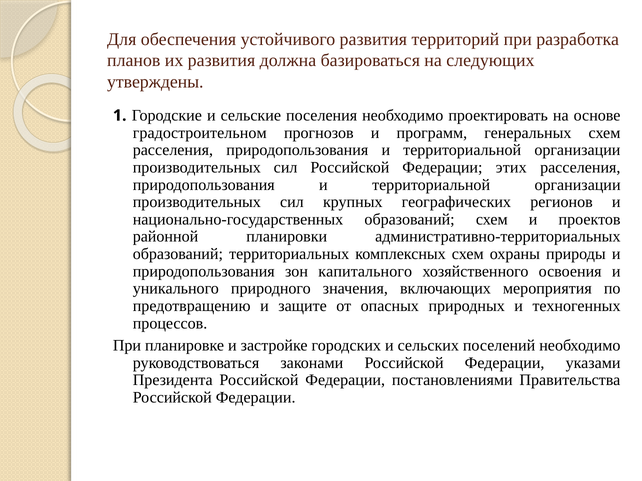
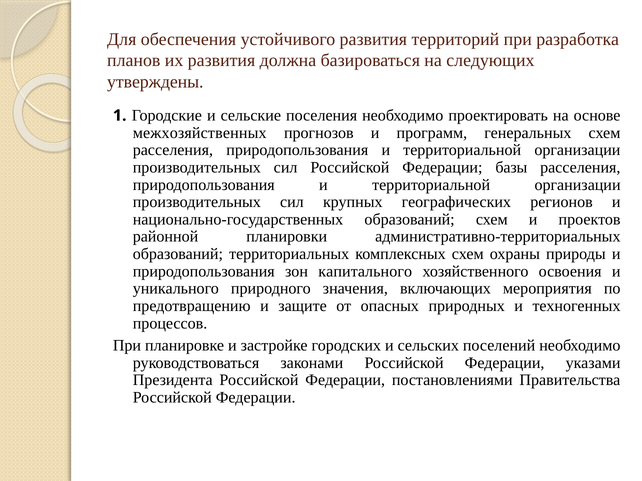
градостроительном: градостроительном -> межхозяйственных
этих: этих -> базы
